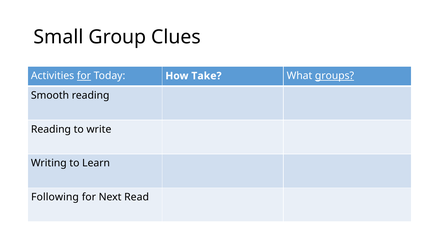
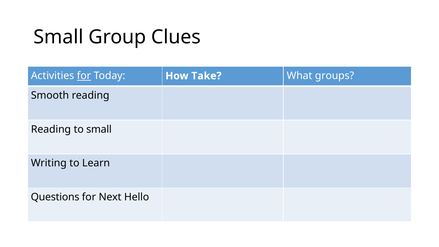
groups underline: present -> none
to write: write -> small
Following: Following -> Questions
Read: Read -> Hello
